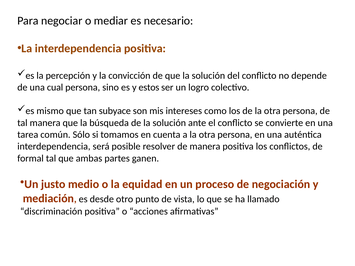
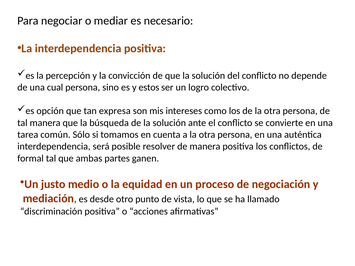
mismo: mismo -> opción
subyace: subyace -> expresa
